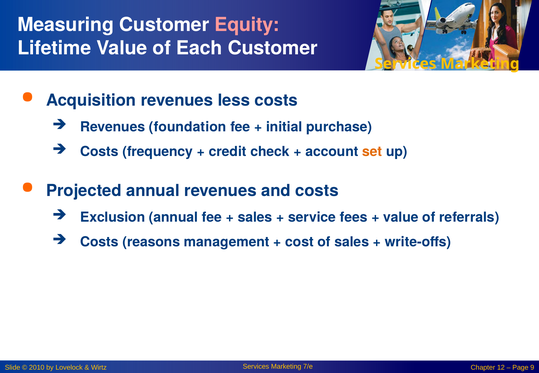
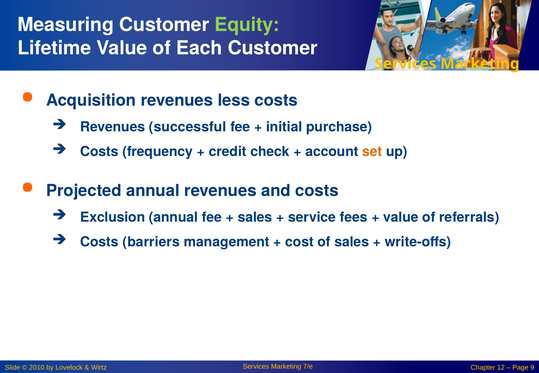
Equity colour: pink -> light green
foundation: foundation -> successful
reasons: reasons -> barriers
